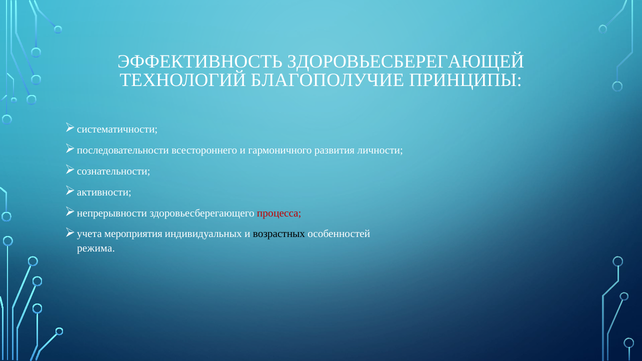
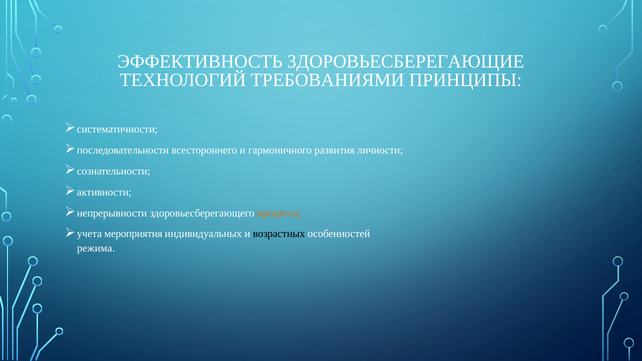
ЗДОРОВЬЕСБЕРЕГАЮЩЕЙ: ЗДОРОВЬЕСБЕРЕГАЮЩЕЙ -> ЗДОРОВЬЕСБЕРЕГАЮЩИЕ
БЛАГОПОЛУЧИЕ: БЛАГОПОЛУЧИЕ -> ТРЕБОВАНИЯМИ
процесса colour: red -> orange
